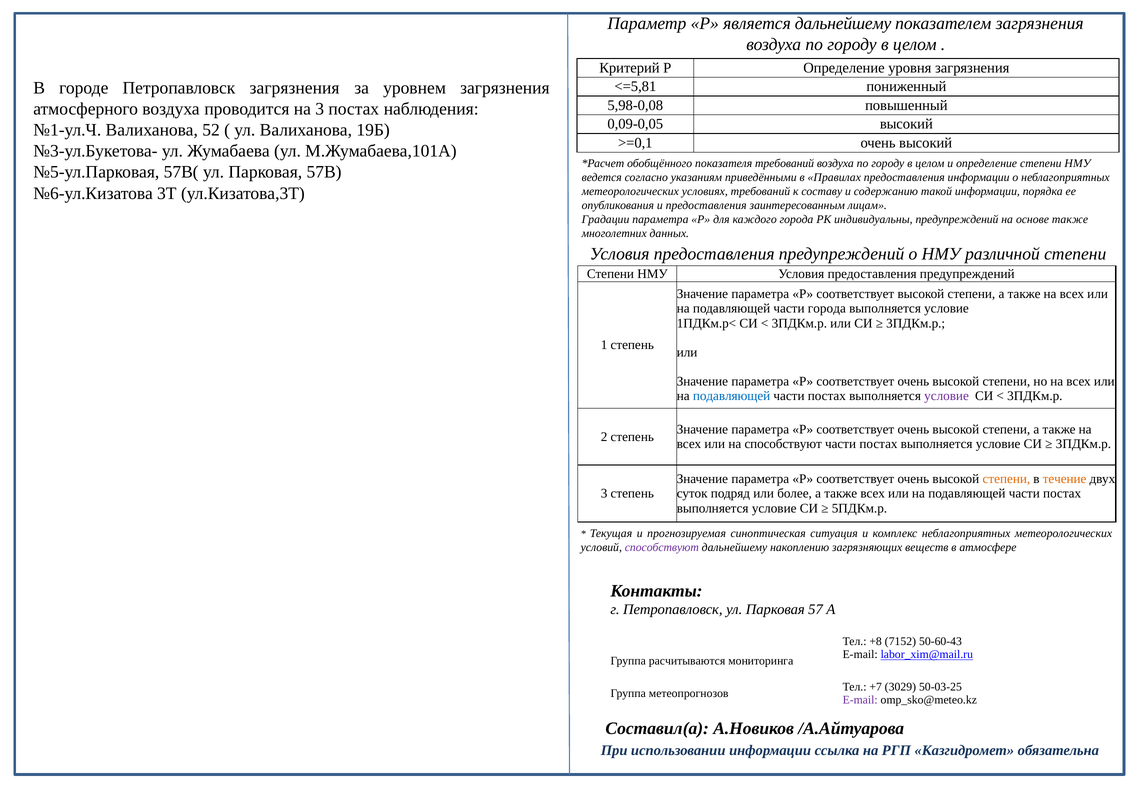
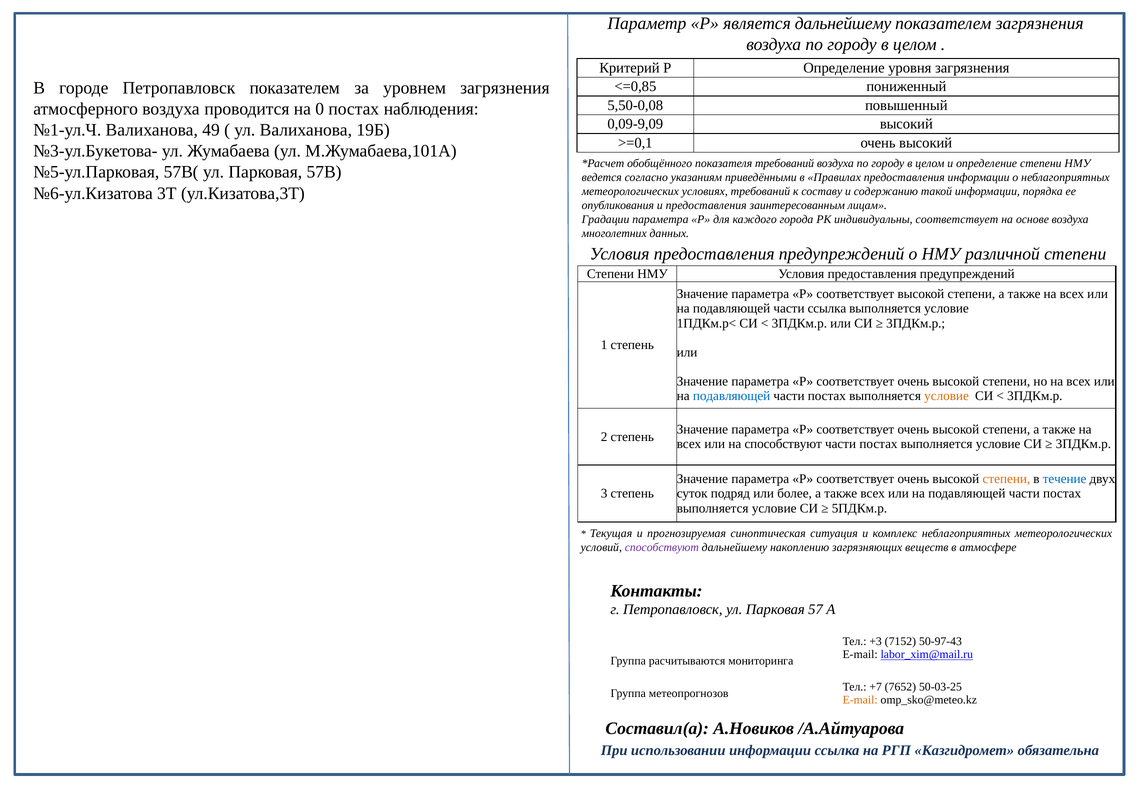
<=5,81: <=5,81 -> <=0,85
Петропавловск загрязнения: загрязнения -> показателем
5,98-0,08: 5,98-0,08 -> 5,50-0,08
на 3: 3 -> 0
0,09-0,05: 0,09-0,05 -> 0,09-9,09
52: 52 -> 49
индивидуальны предупреждений: предупреждений -> соответствует
основе также: также -> воздуха
части города: города -> ссылка
условие at (947, 396) colour: purple -> orange
течение colour: orange -> blue
+8: +8 -> +3
50-60-43: 50-60-43 -> 50-97-43
3029: 3029 -> 7652
E-mail at (860, 700) colour: purple -> orange
